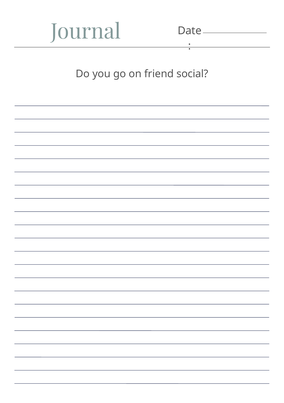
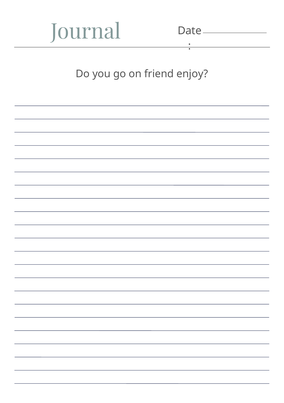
social: social -> enjoy
